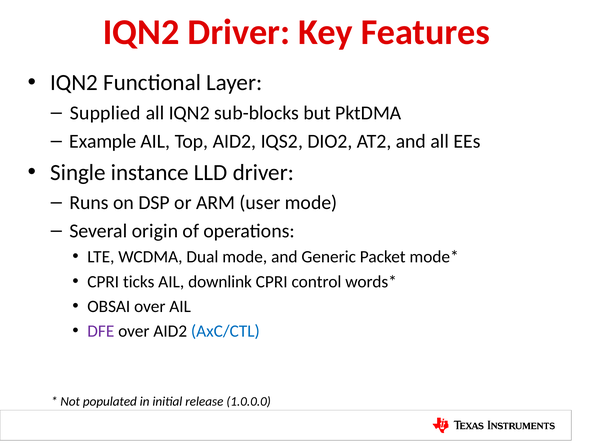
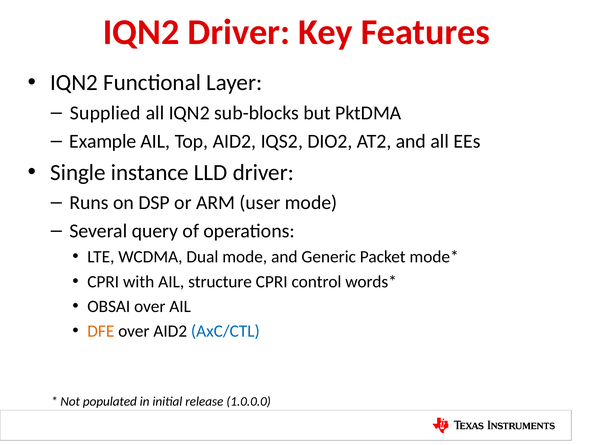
origin: origin -> query
ticks: ticks -> with
downlink: downlink -> structure
DFE colour: purple -> orange
